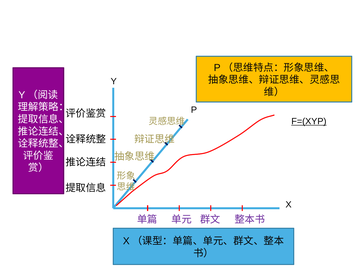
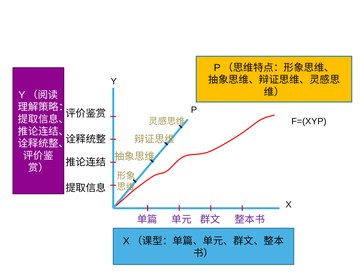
F=(XYP underline: present -> none
